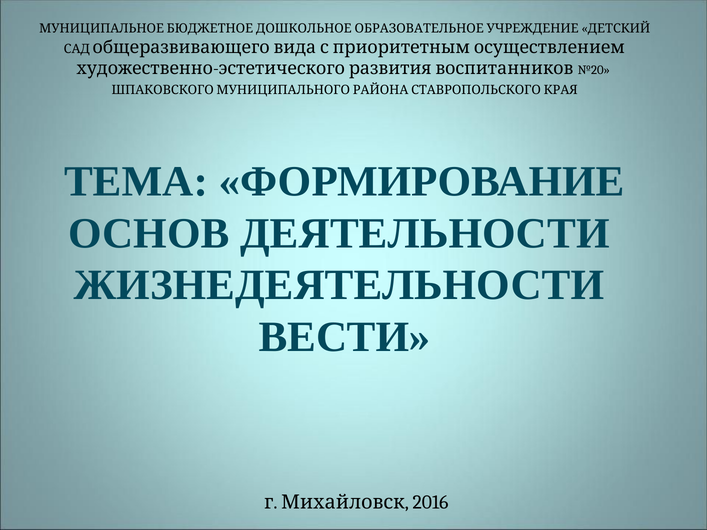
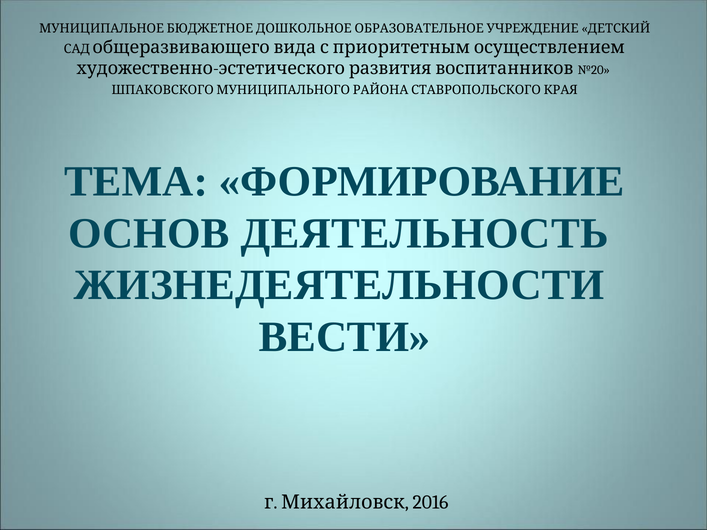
ДЕЯТЕЛЬНОСТИ: ДЕЯТЕЛЬНОСТИ -> ДЕЯТЕЛЬНОСТЬ
